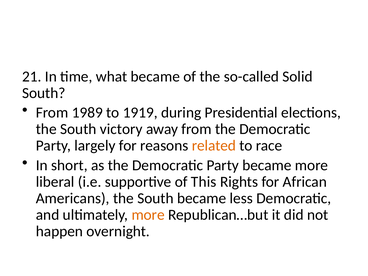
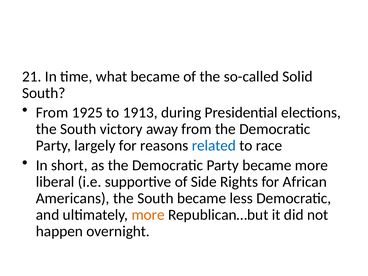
1989: 1989 -> 1925
1919: 1919 -> 1913
related colour: orange -> blue
This: This -> Side
